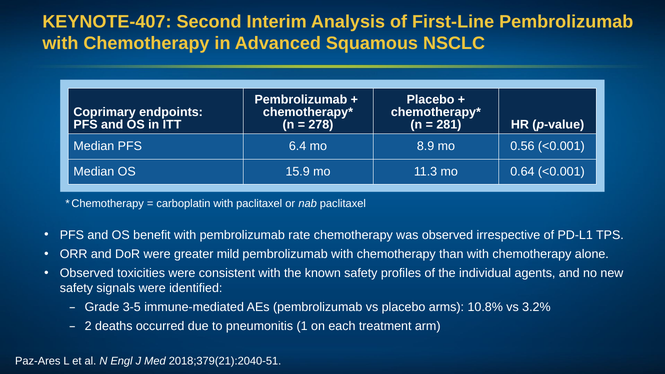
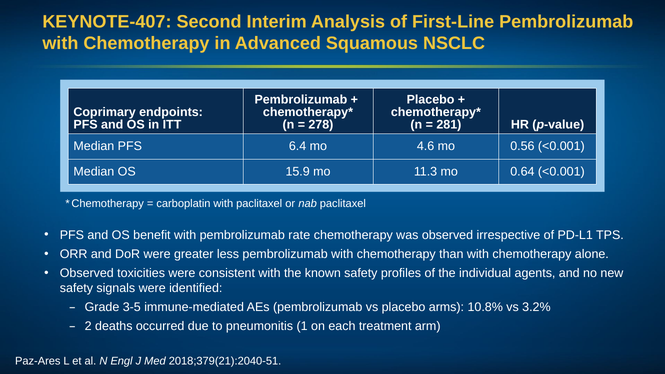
8.9: 8.9 -> 4.6
mild: mild -> less
